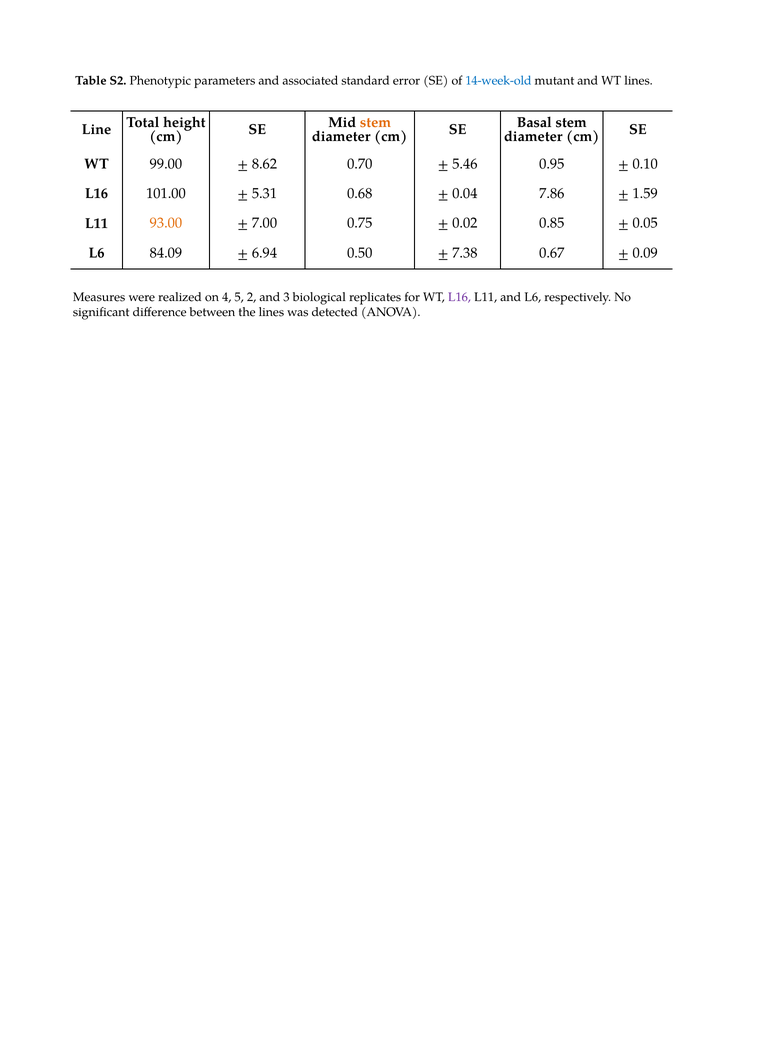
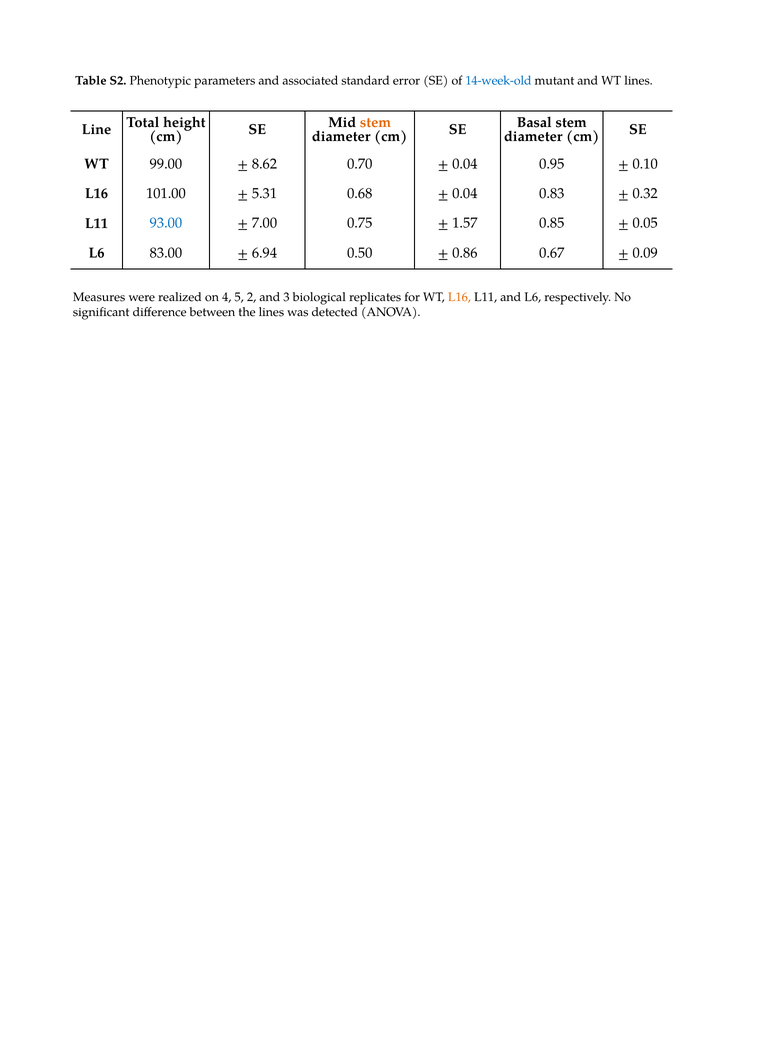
5.46 at (465, 164): 5.46 -> 0.04
7.86: 7.86 -> 0.83
1.59: 1.59 -> 0.32
93.00 colour: orange -> blue
0.02: 0.02 -> 1.57
84.09: 84.09 -> 83.00
7.38: 7.38 -> 0.86
L16 at (459, 297) colour: purple -> orange
